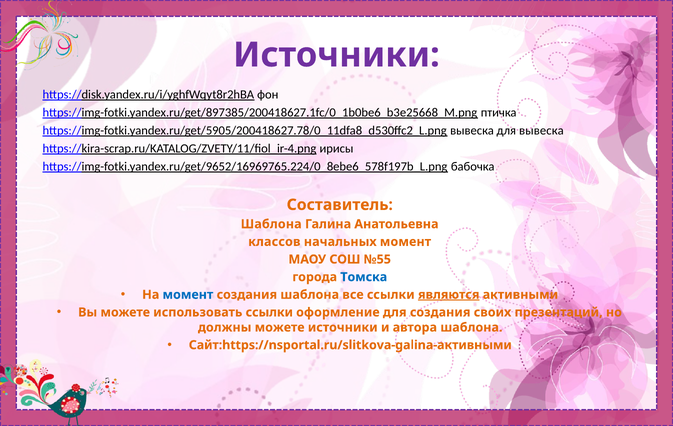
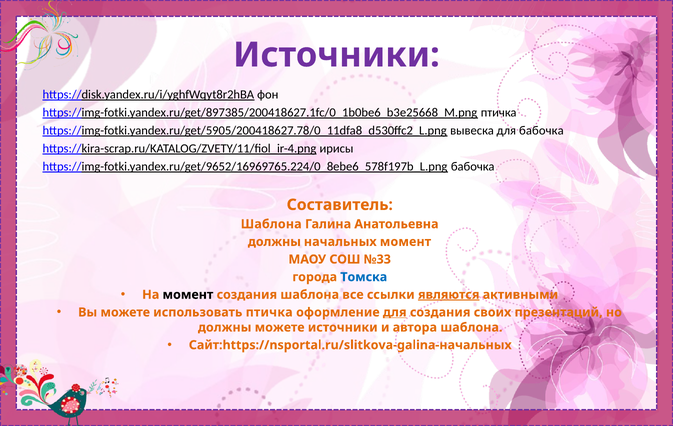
для вывеска: вывеска -> бабочка
классов at (274, 242): классов -> должны
№55: №55 -> №33
момент at (188, 295) colour: blue -> black
использовать ссылки: ссылки -> птичка
для at (395, 312) underline: none -> present
Сайт:https://nsportal.ru/slitkova-galina-активными: Сайт:https://nsportal.ru/slitkova-galina-активными -> Сайт:https://nsportal.ru/slitkova-galina-начальных
